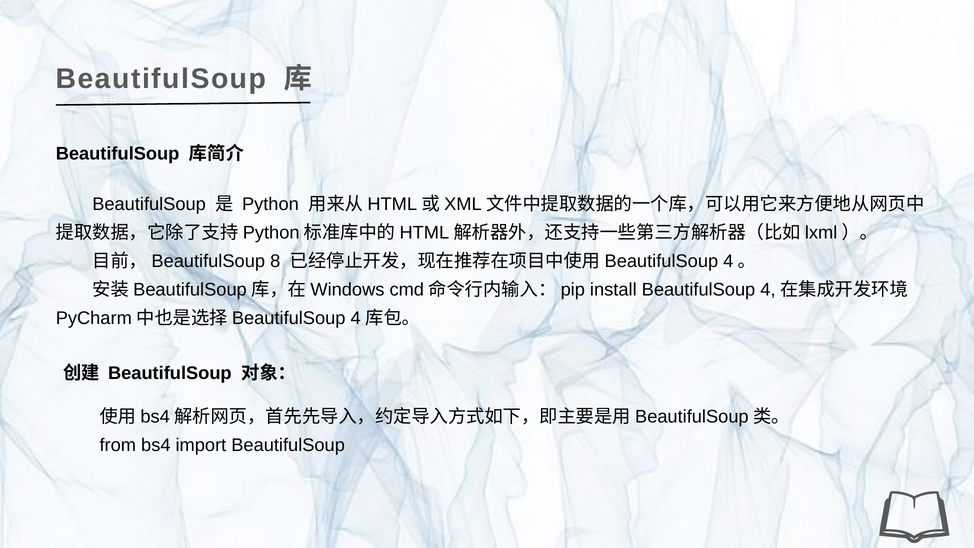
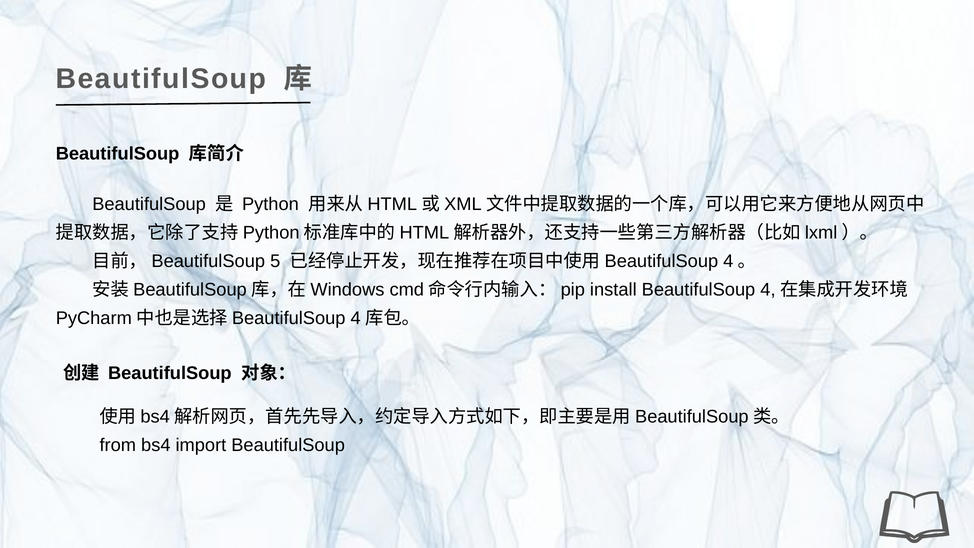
8: 8 -> 5
